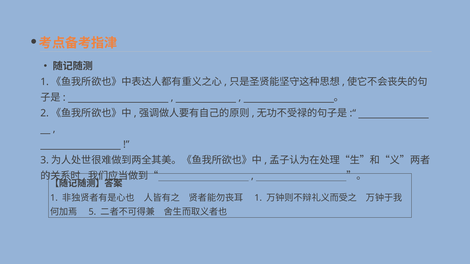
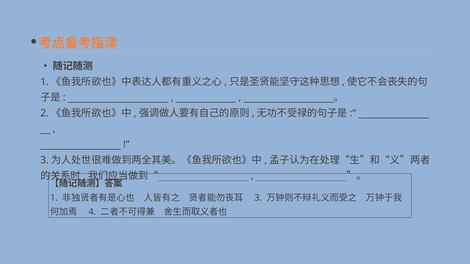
1 at (258, 197): 1 -> 3
5: 5 -> 4
